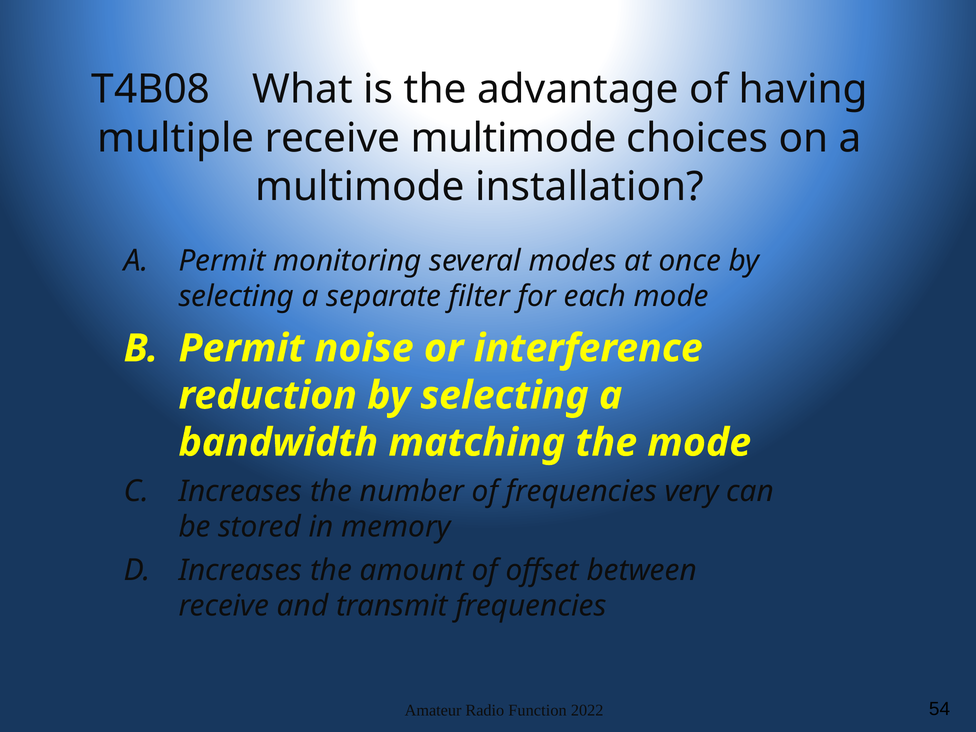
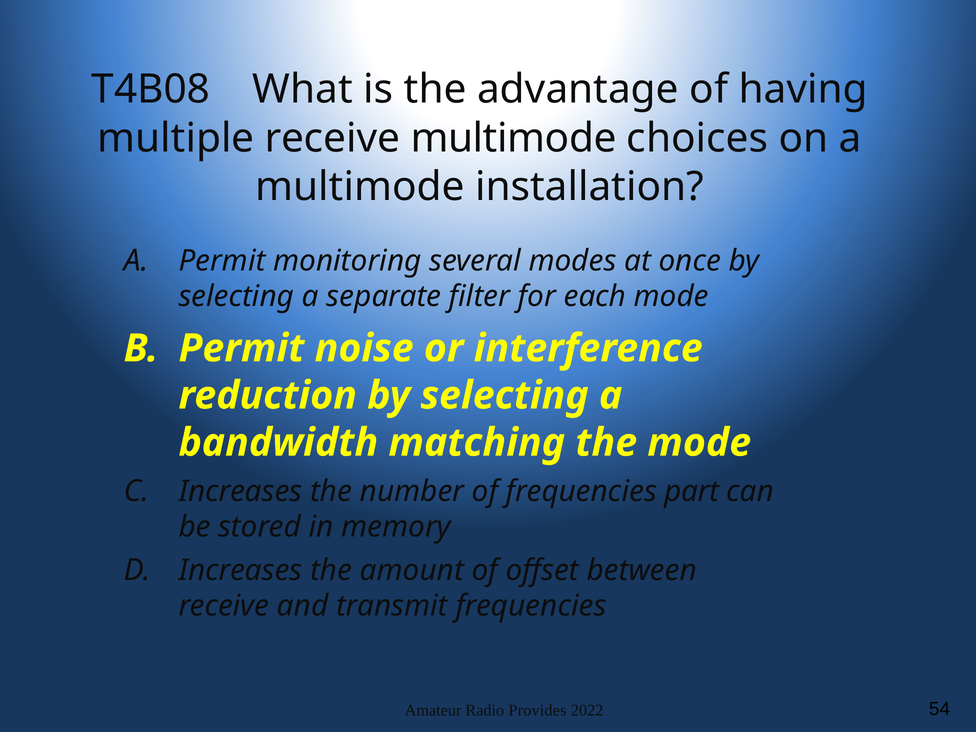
very: very -> part
Function: Function -> Provides
